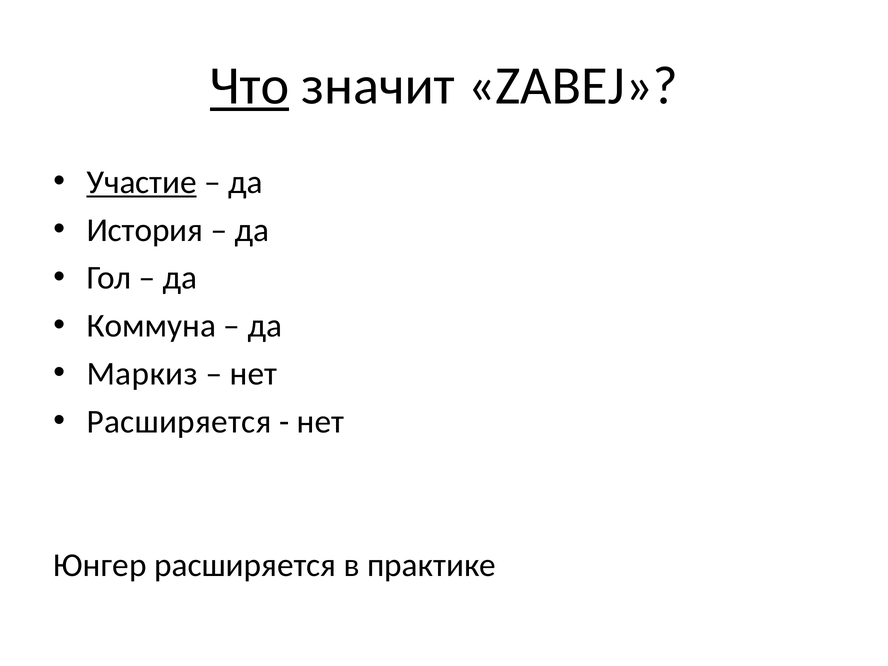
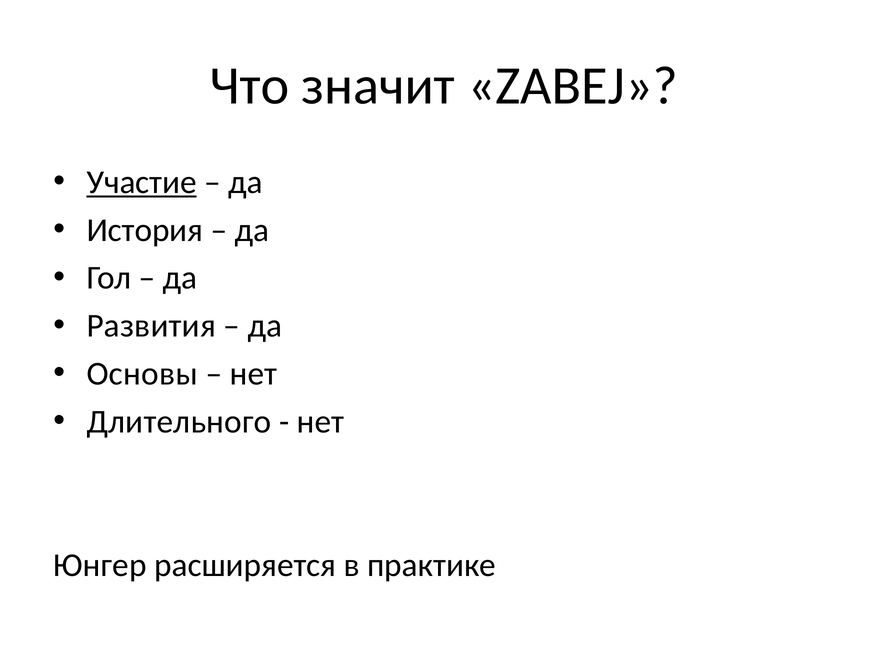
Что underline: present -> none
Коммуна: Коммуна -> Развития
Маркиз: Маркиз -> Основы
Расширяется at (179, 422): Расширяется -> Длительного
